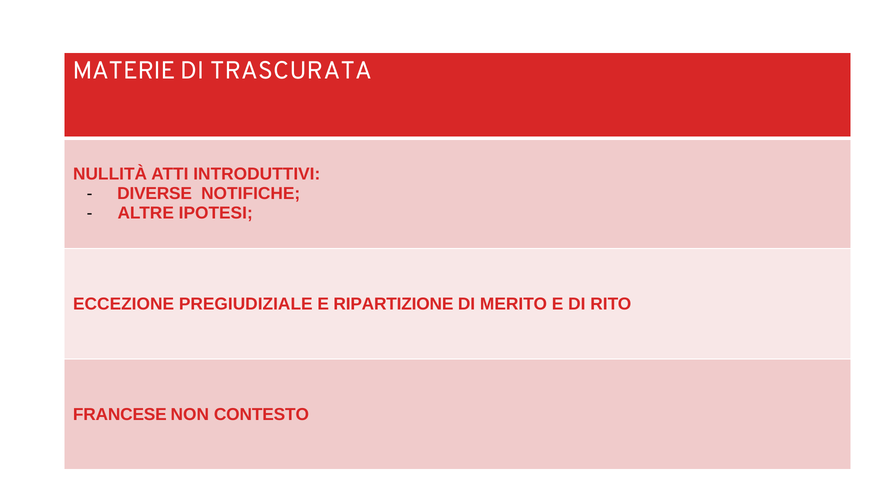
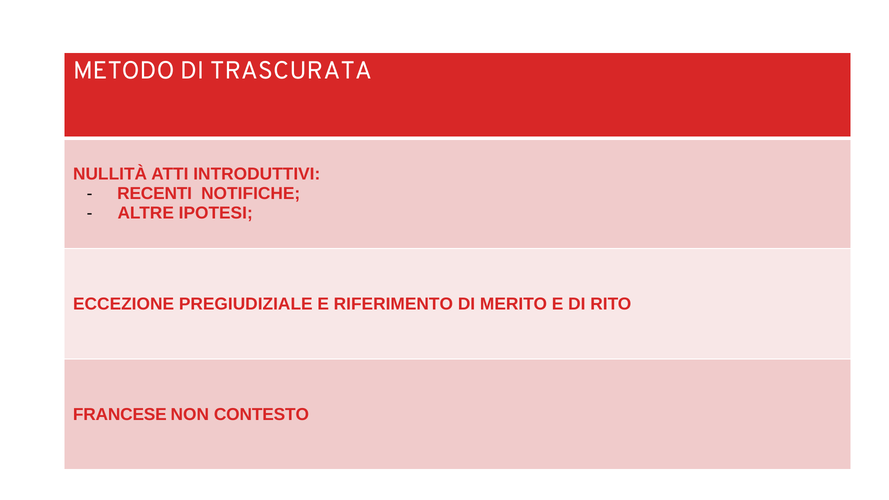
MATERIE: MATERIE -> METODO
DIVERSE: DIVERSE -> RECENTI
RIPARTIZIONE: RIPARTIZIONE -> RIFERIMENTO
